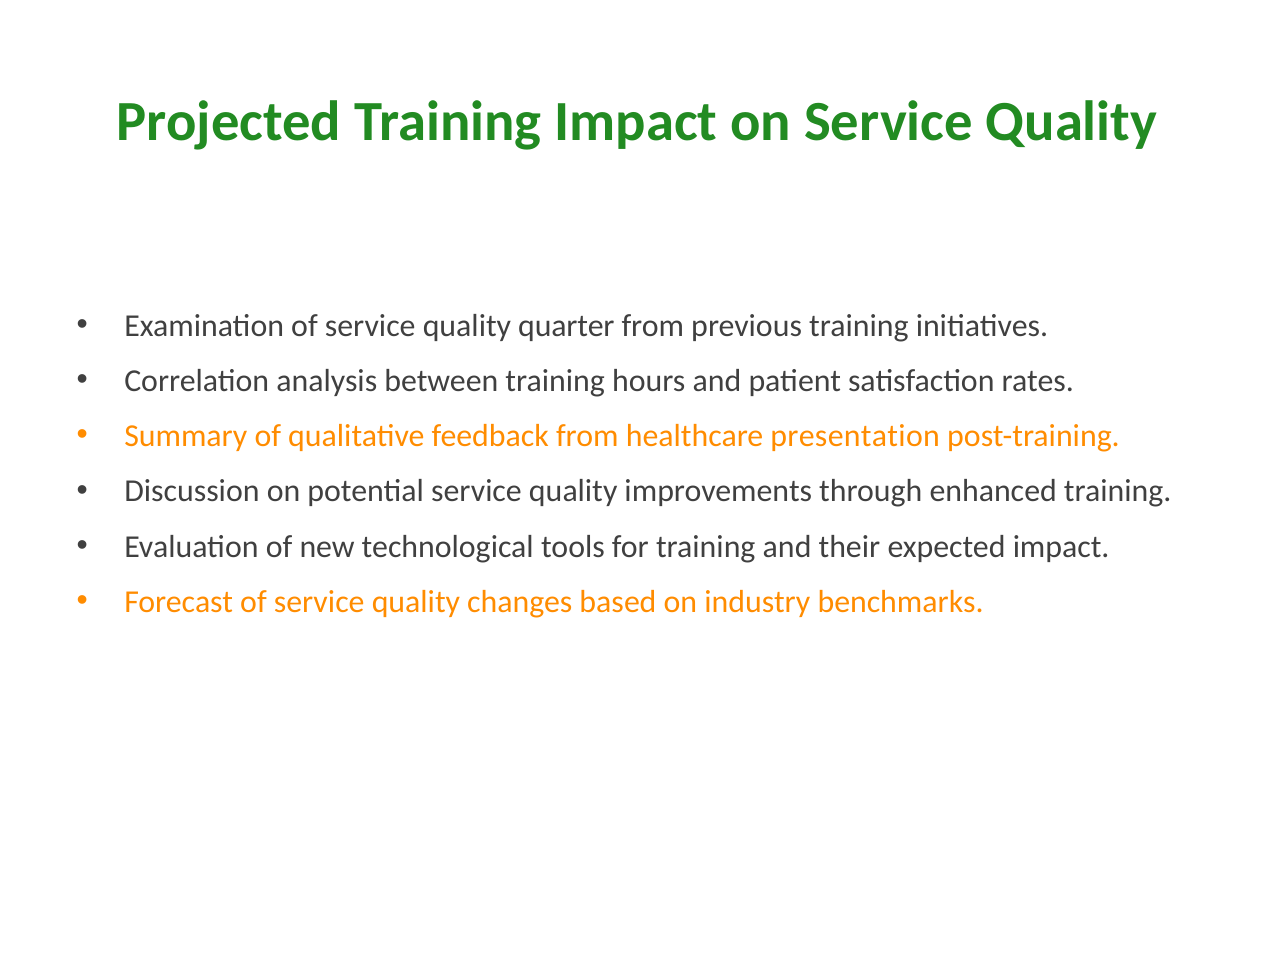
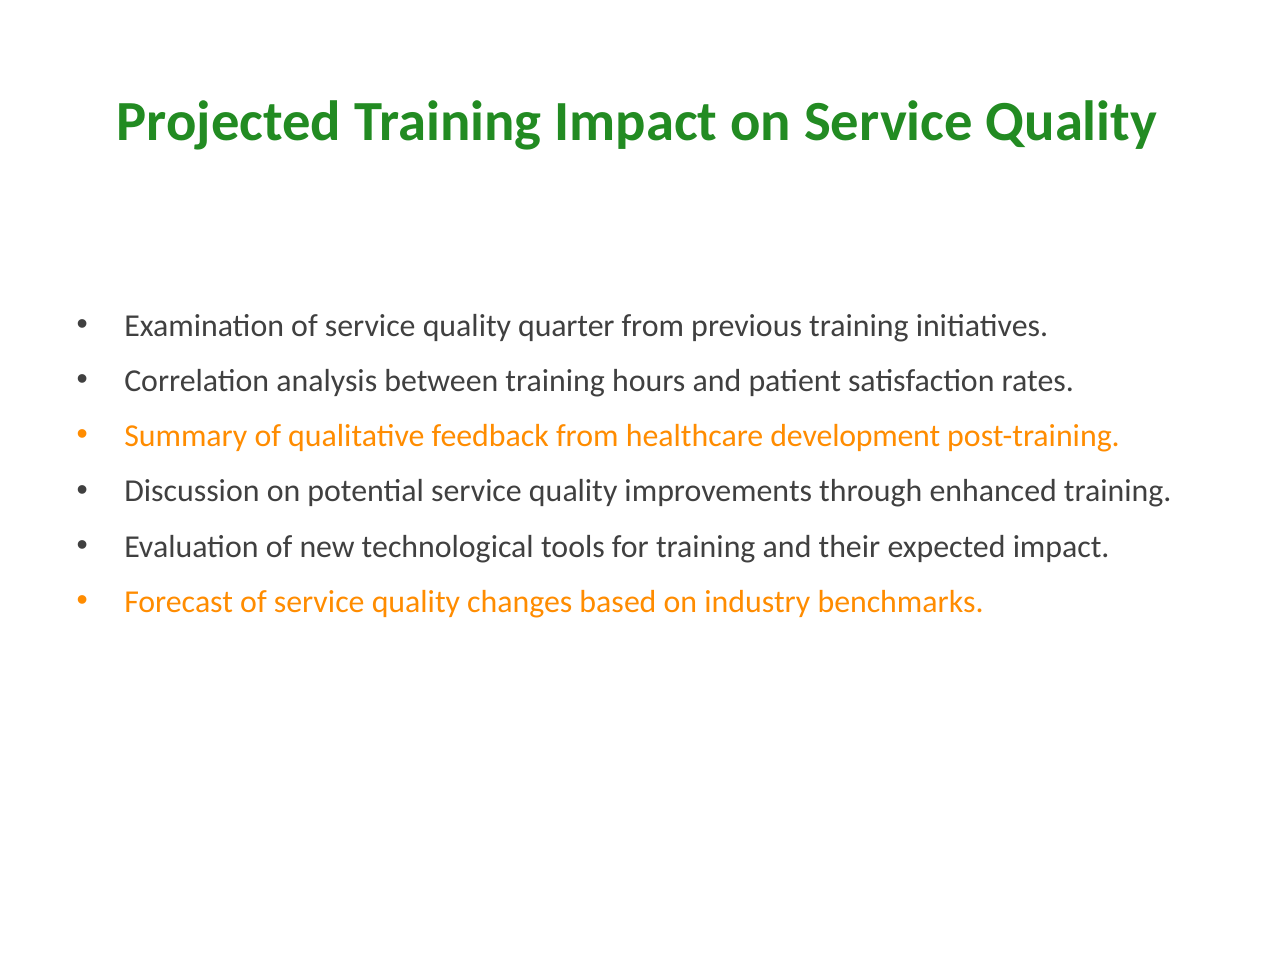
presentation: presentation -> development
